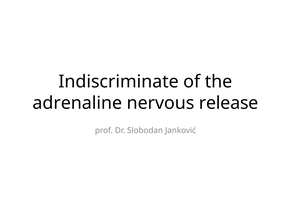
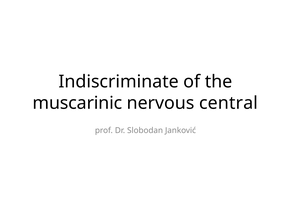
adrenaline: adrenaline -> muscarinic
release: release -> central
